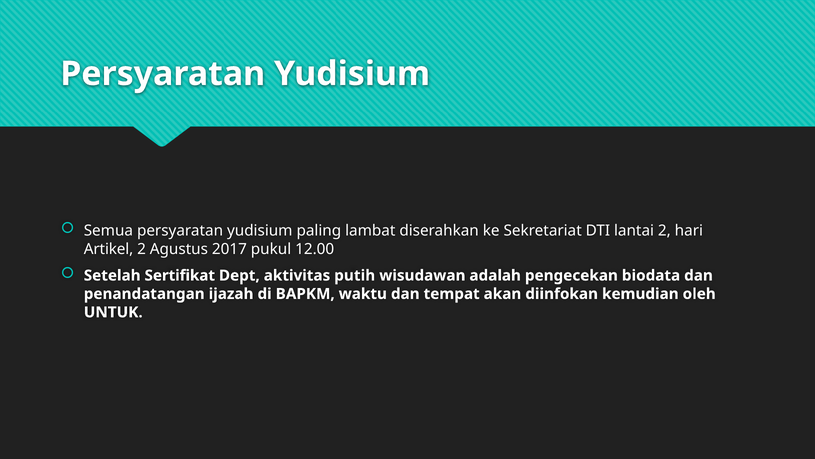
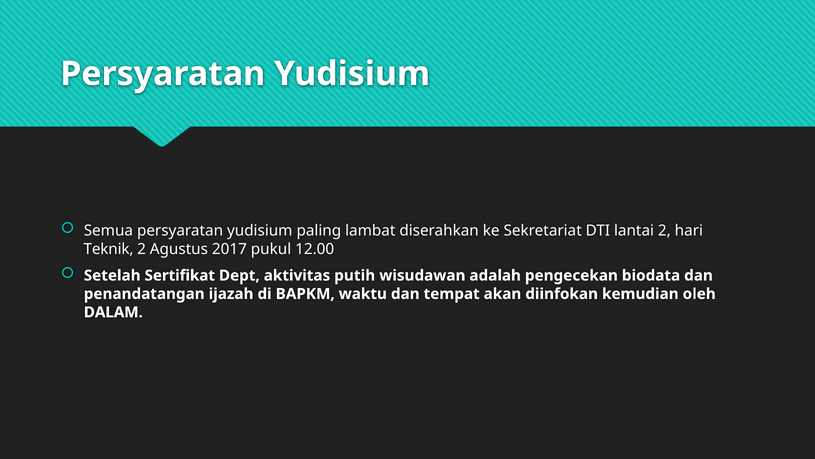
Artikel: Artikel -> Teknik
UNTUK: UNTUK -> DALAM
